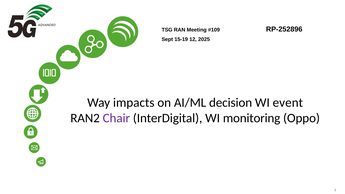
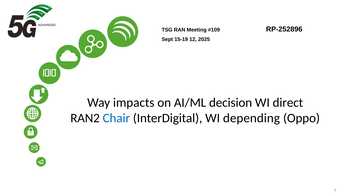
event: event -> direct
Chair colour: purple -> blue
monitoring: monitoring -> depending
